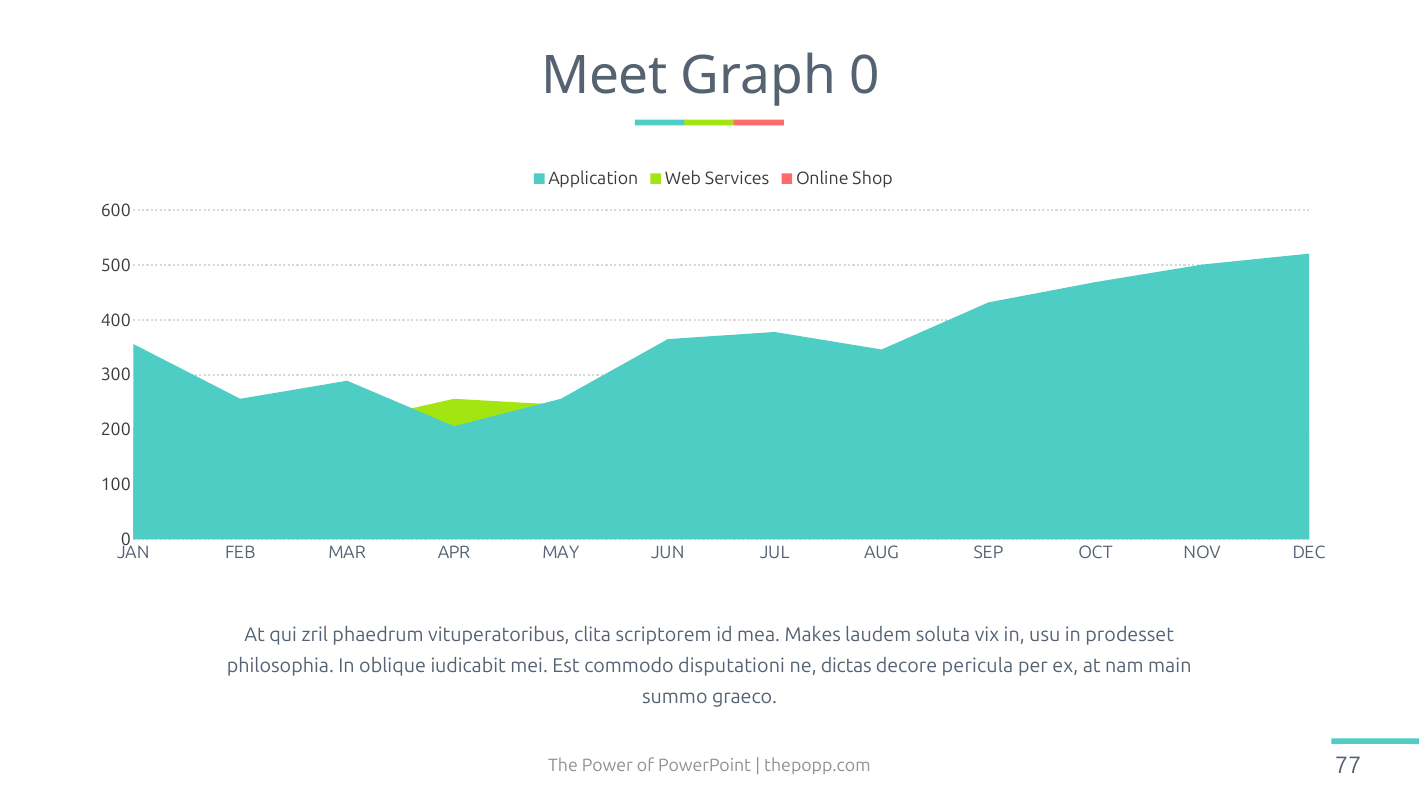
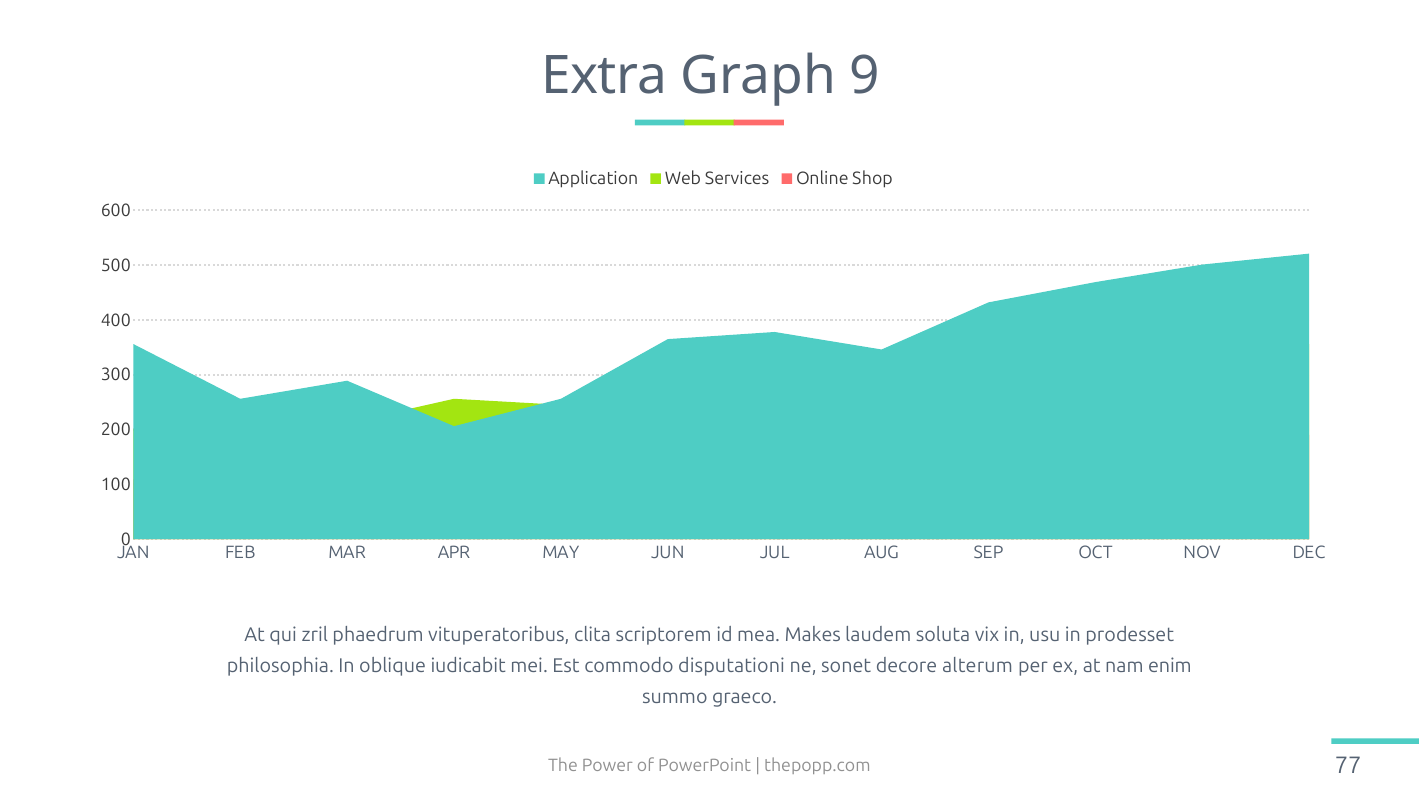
Meet: Meet -> Extra
Graph 0: 0 -> 9
dictas: dictas -> sonet
pericula: pericula -> alterum
main: main -> enim
